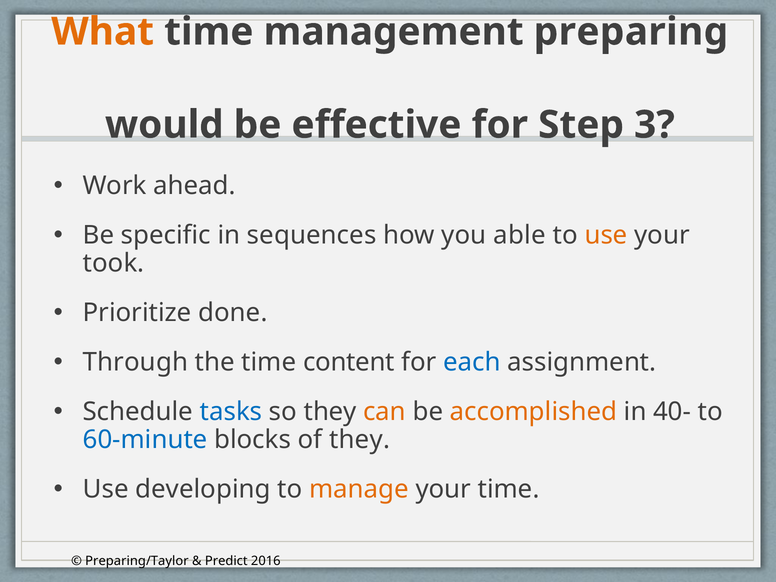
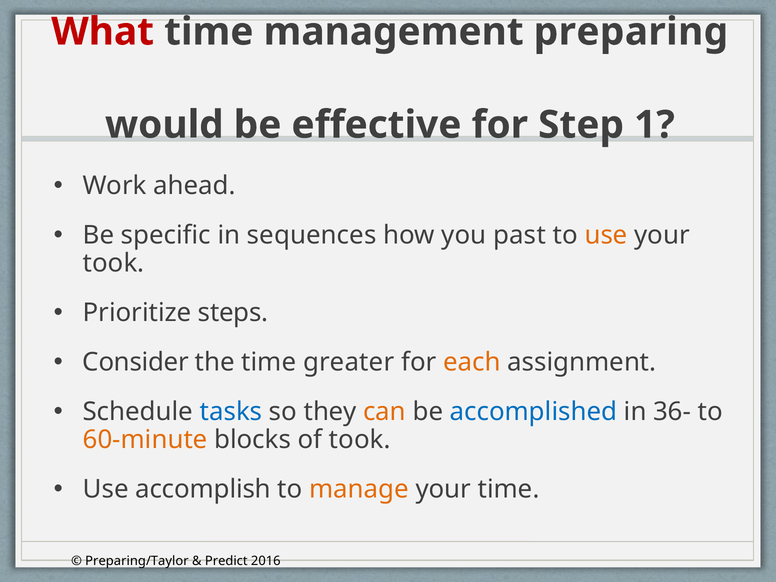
What colour: orange -> red
3: 3 -> 1
able: able -> past
done: done -> steps
Through: Through -> Consider
content: content -> greater
each colour: blue -> orange
accomplished colour: orange -> blue
40-: 40- -> 36-
60-minute colour: blue -> orange
of they: they -> took
developing: developing -> accomplish
